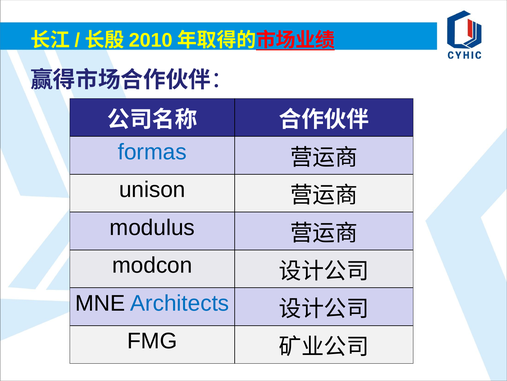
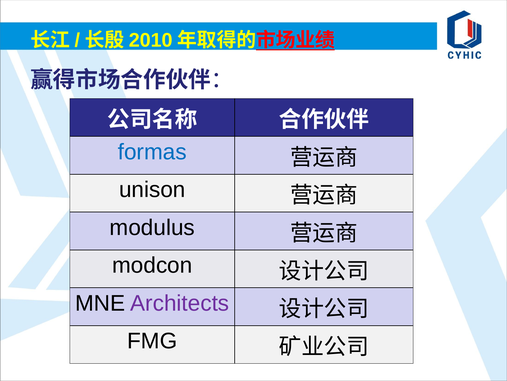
Architects colour: blue -> purple
